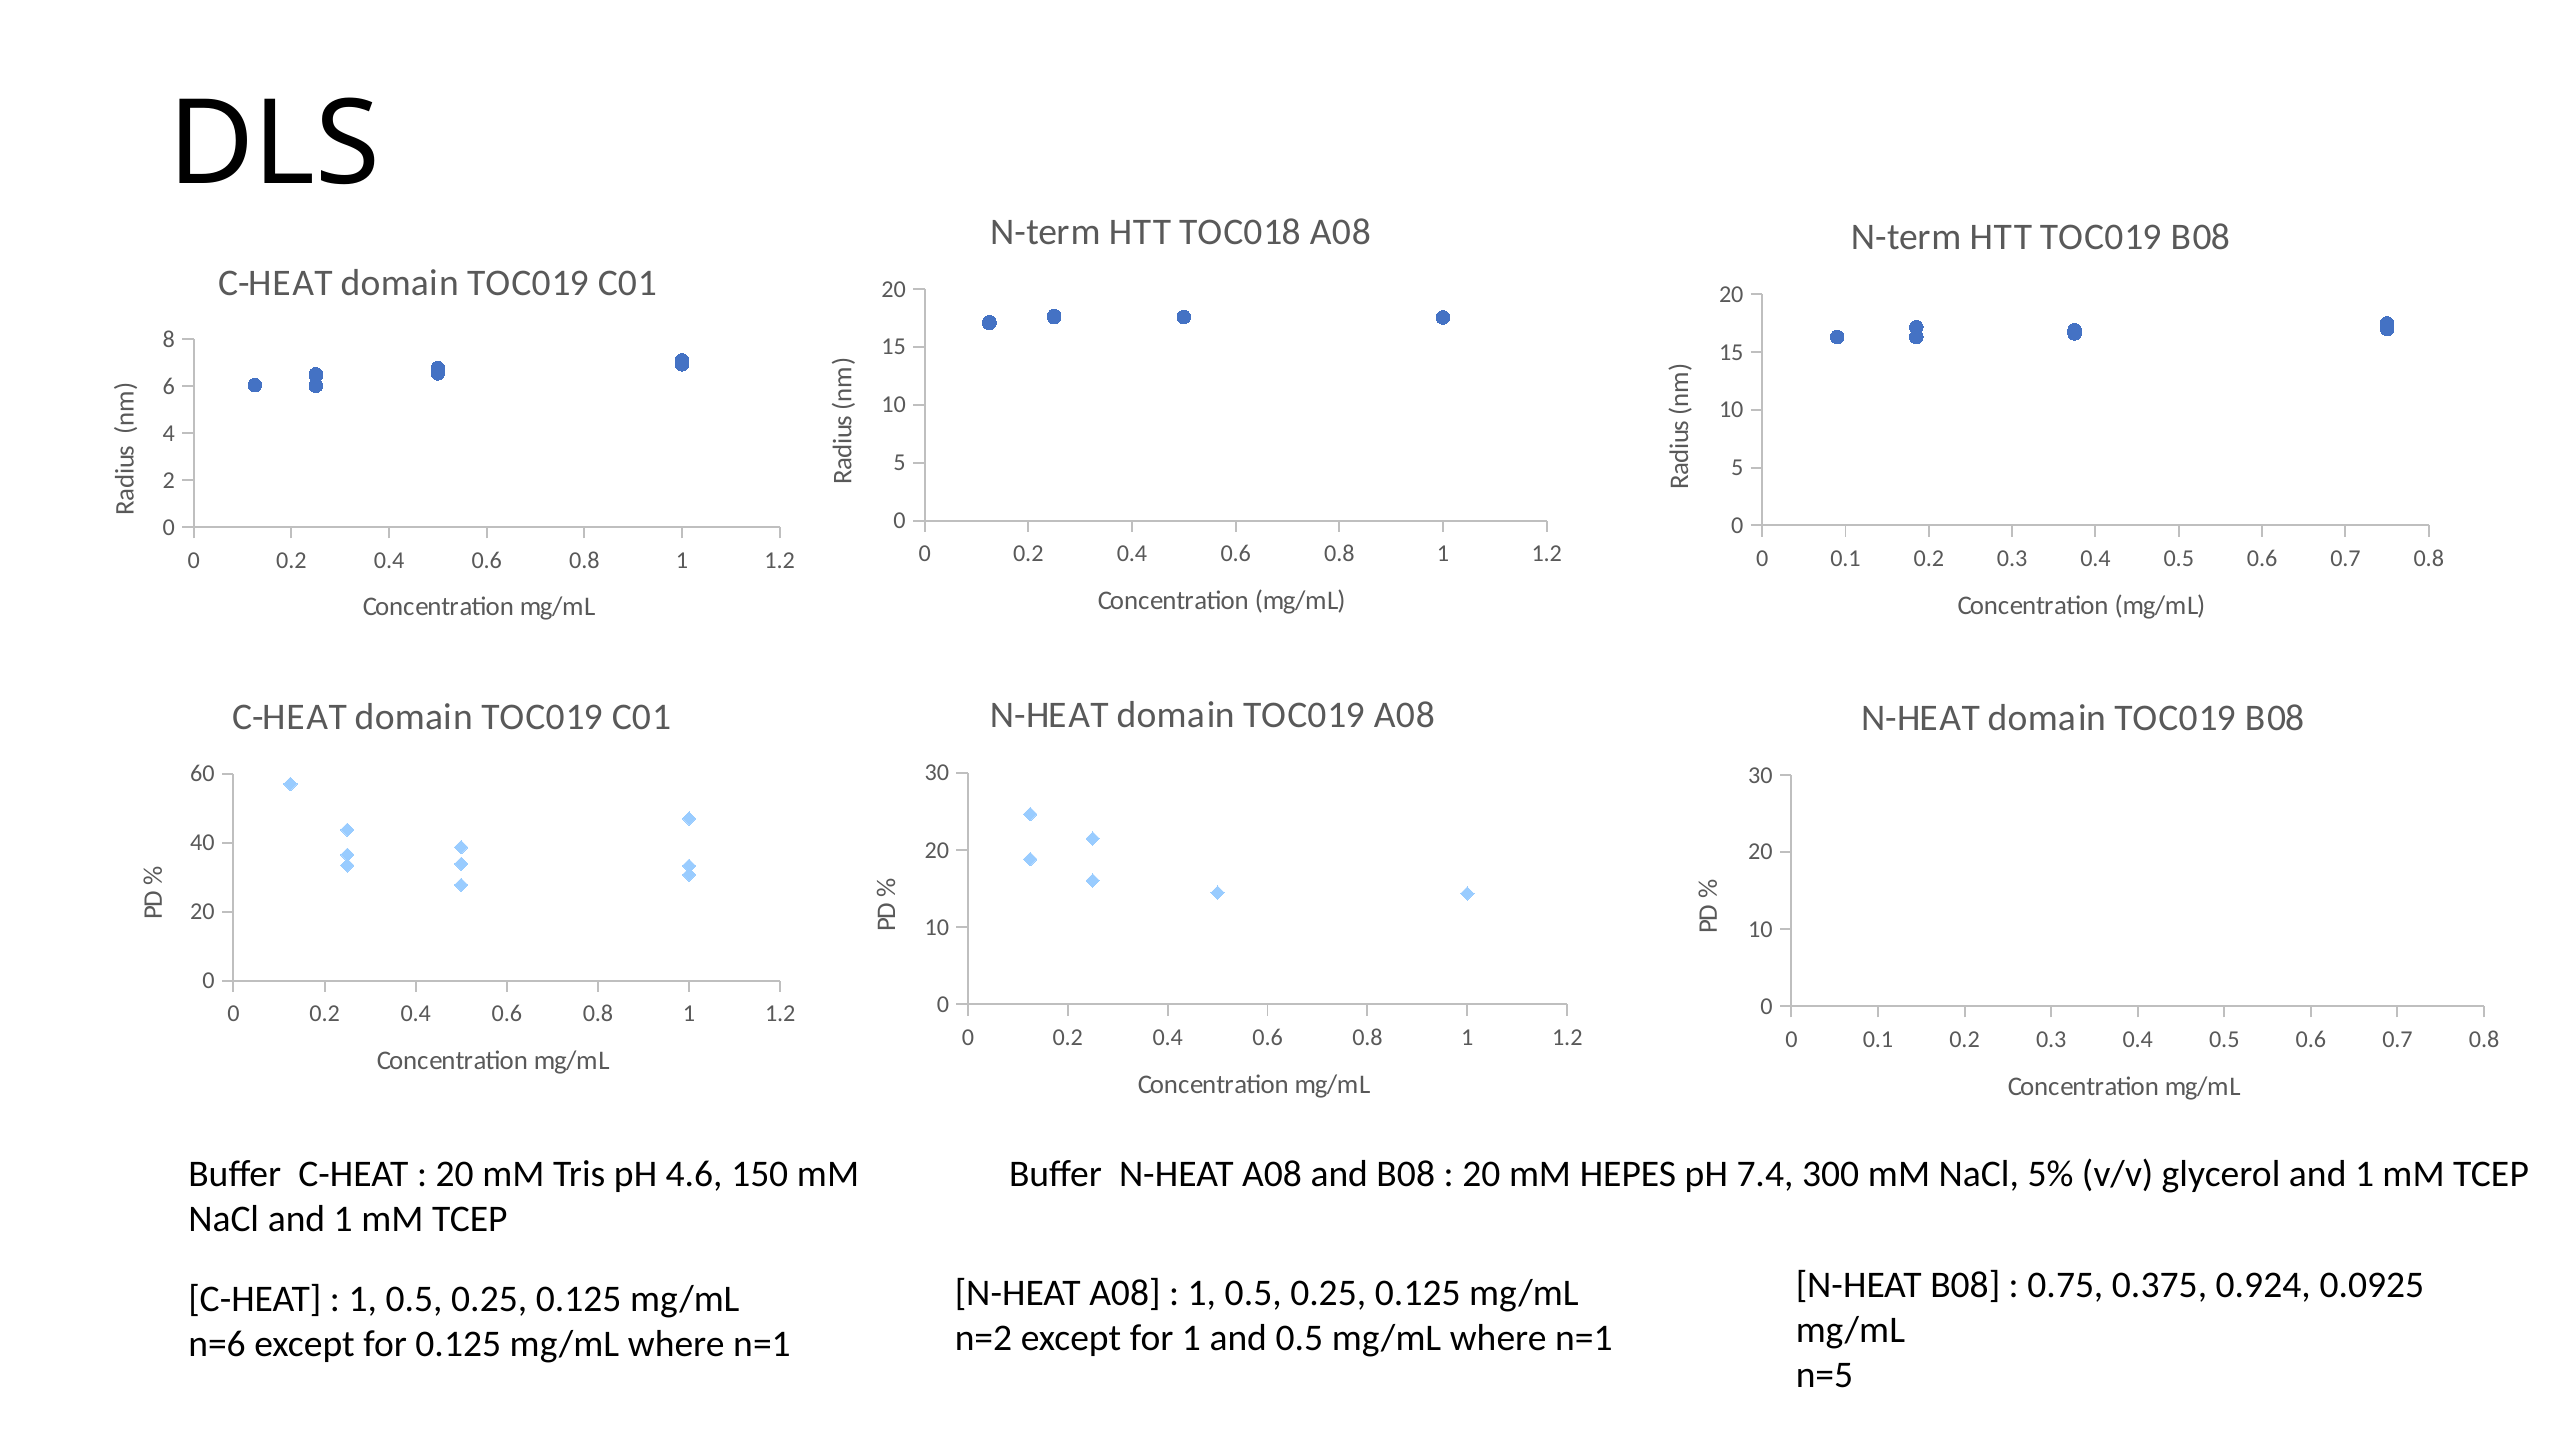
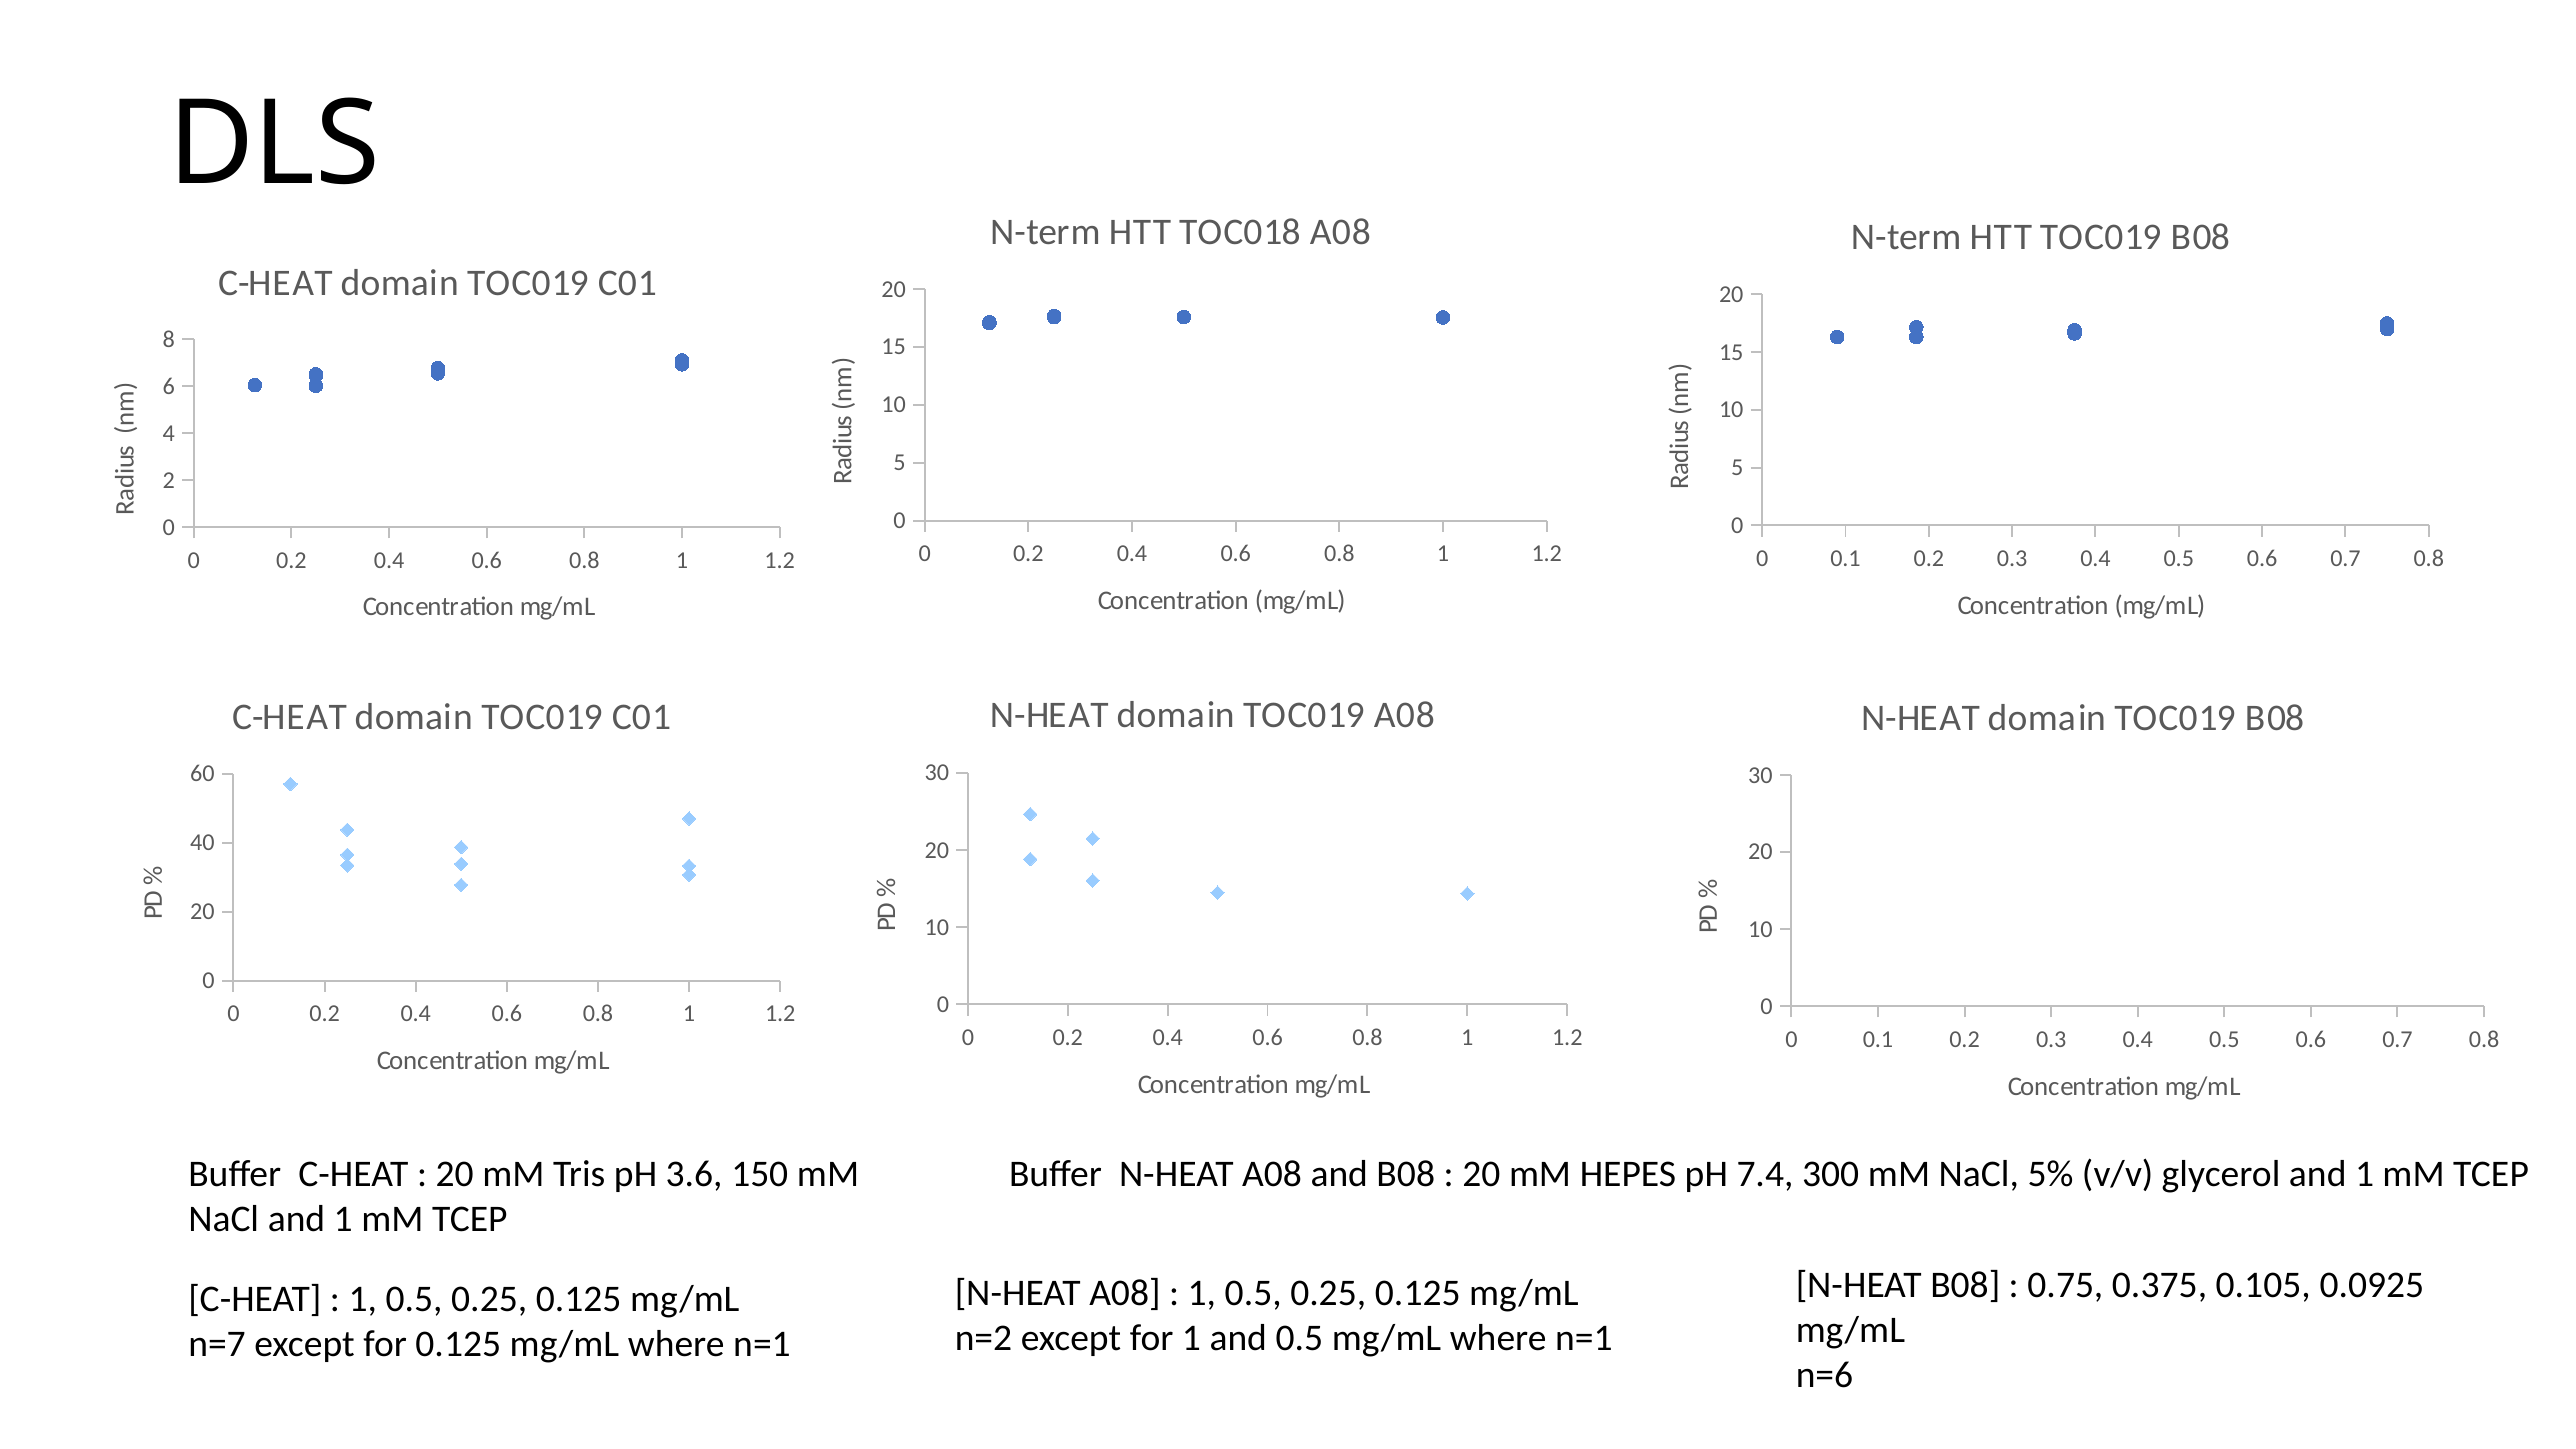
4.6: 4.6 -> 3.6
0.924: 0.924 -> 0.105
n=6: n=6 -> n=7
n=5: n=5 -> n=6
